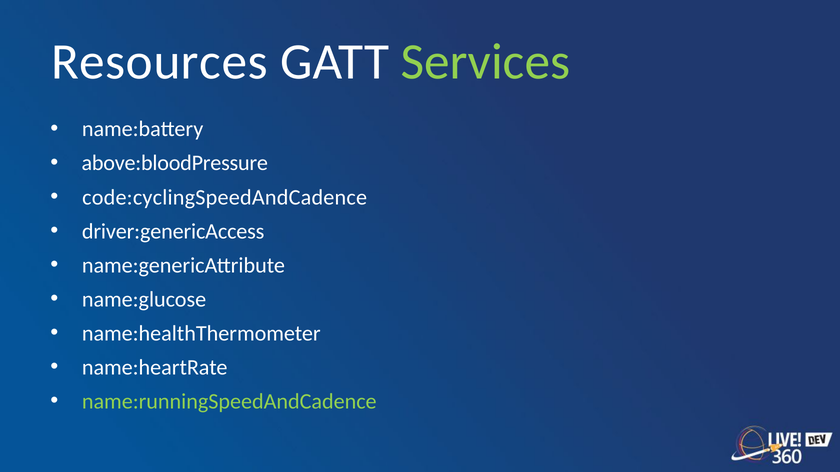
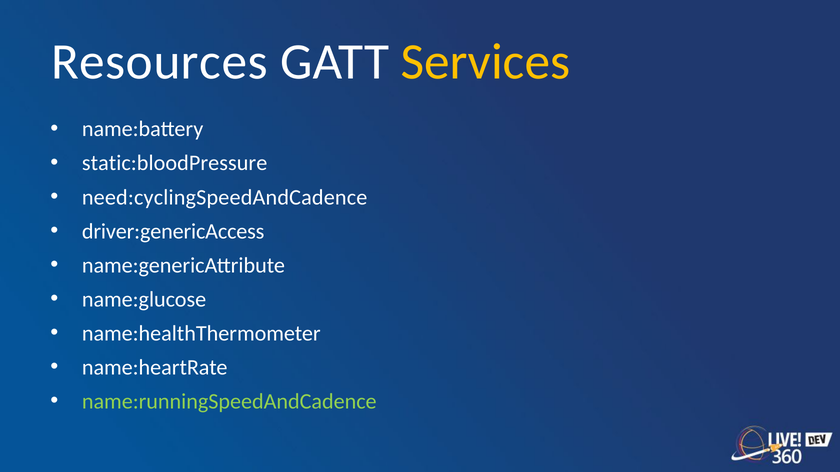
Services colour: light green -> yellow
above:bloodPressure: above:bloodPressure -> static:bloodPressure
code:cyclingSpeedAndCadence: code:cyclingSpeedAndCadence -> need:cyclingSpeedAndCadence
